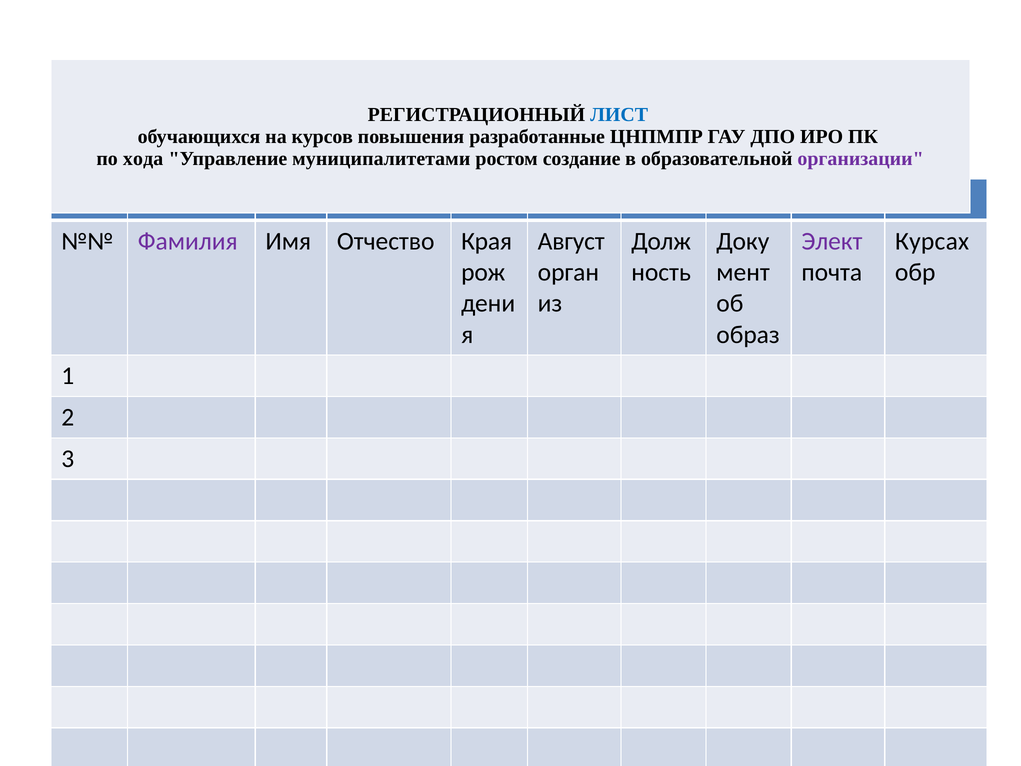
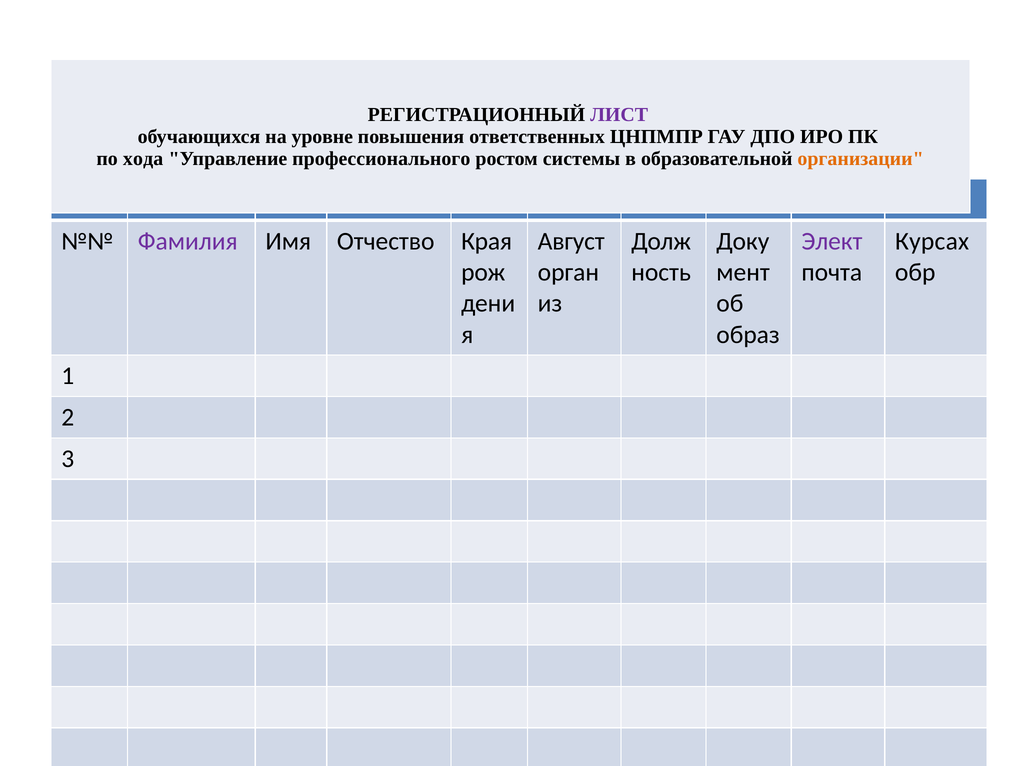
ЛИСТ colour: blue -> purple
курсов: курсов -> уровне
разработанные: разработанные -> ответственных
муниципалитетами: муниципалитетами -> профессионального
создание: создание -> системы
организации colour: purple -> orange
